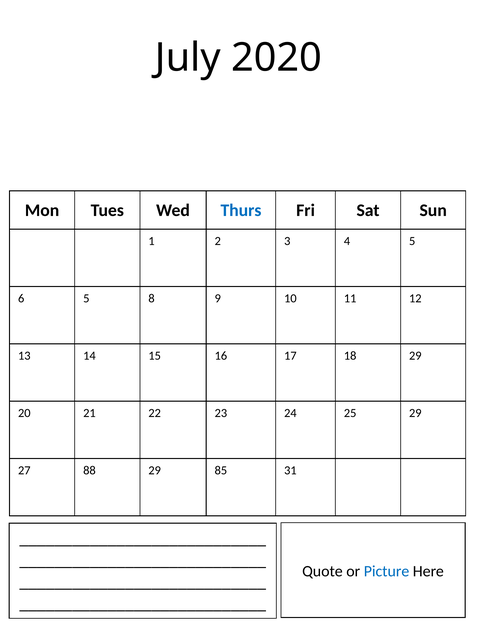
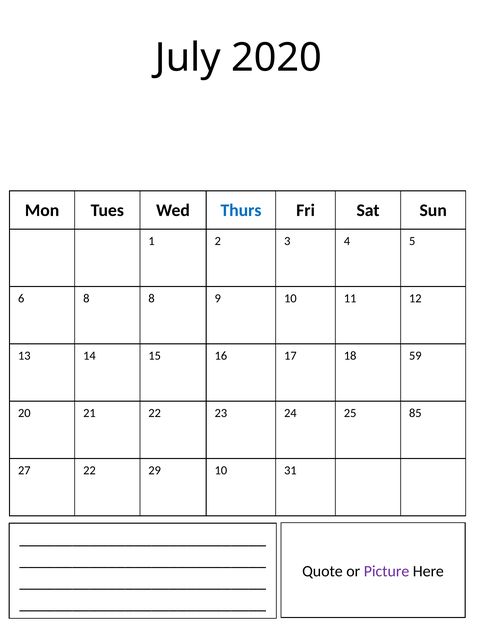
6 5: 5 -> 8
18 29: 29 -> 59
25 29: 29 -> 85
27 88: 88 -> 22
29 85: 85 -> 10
Picture colour: blue -> purple
